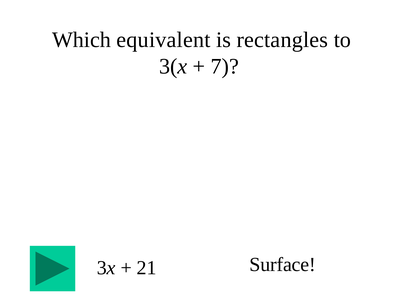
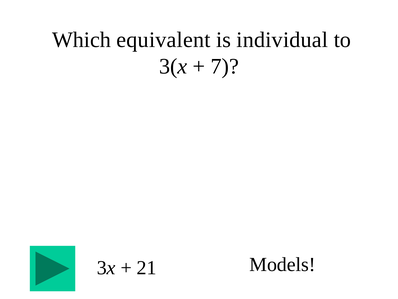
rectangles: rectangles -> individual
Surface: Surface -> Models
